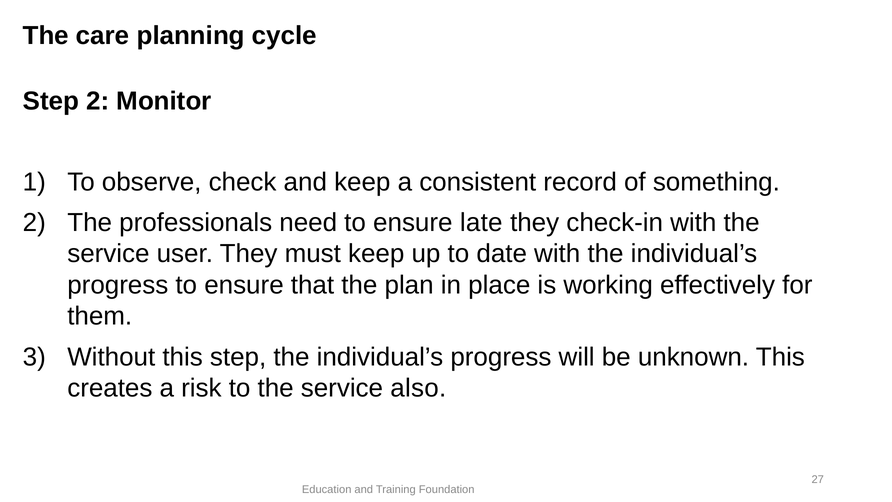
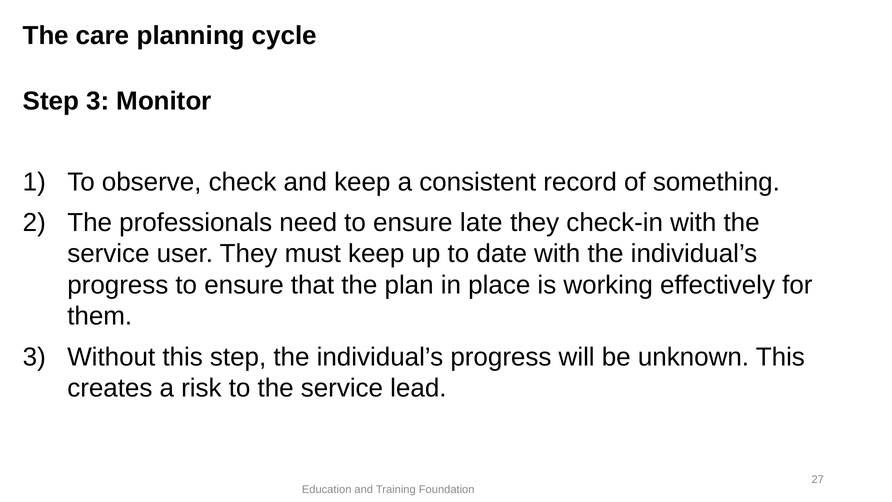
Step 2: 2 -> 3
also: also -> lead
